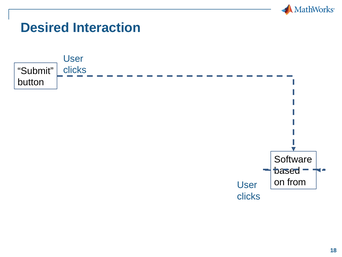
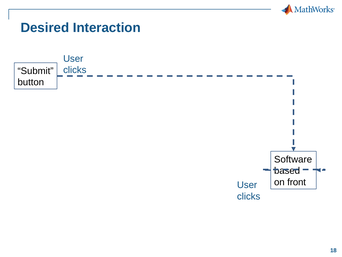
from: from -> front
